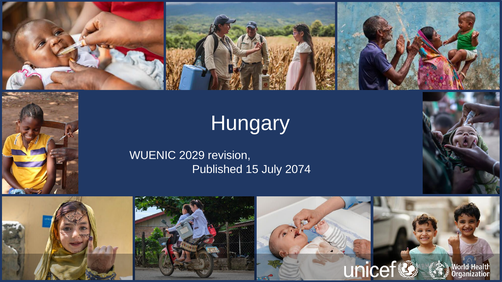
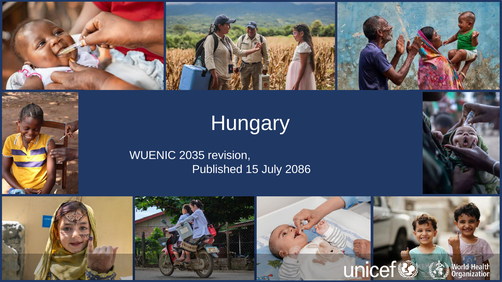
2029: 2029 -> 2035
2074: 2074 -> 2086
